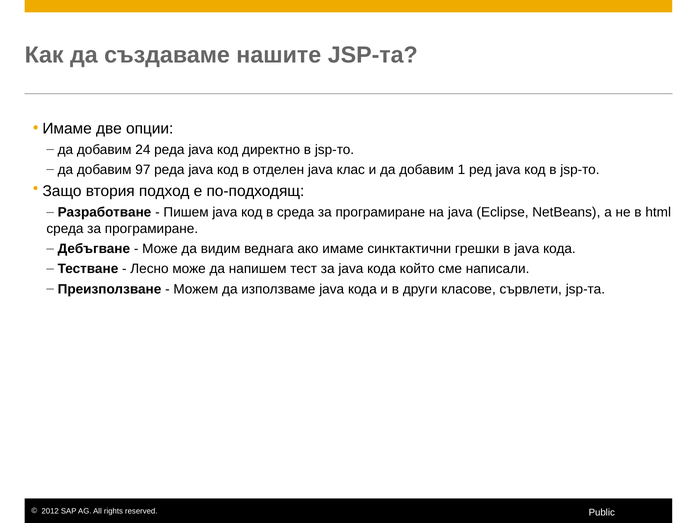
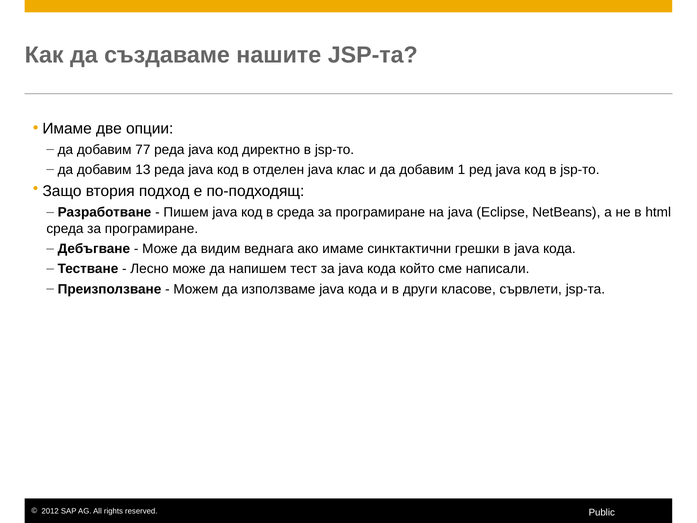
24: 24 -> 77
97: 97 -> 13
